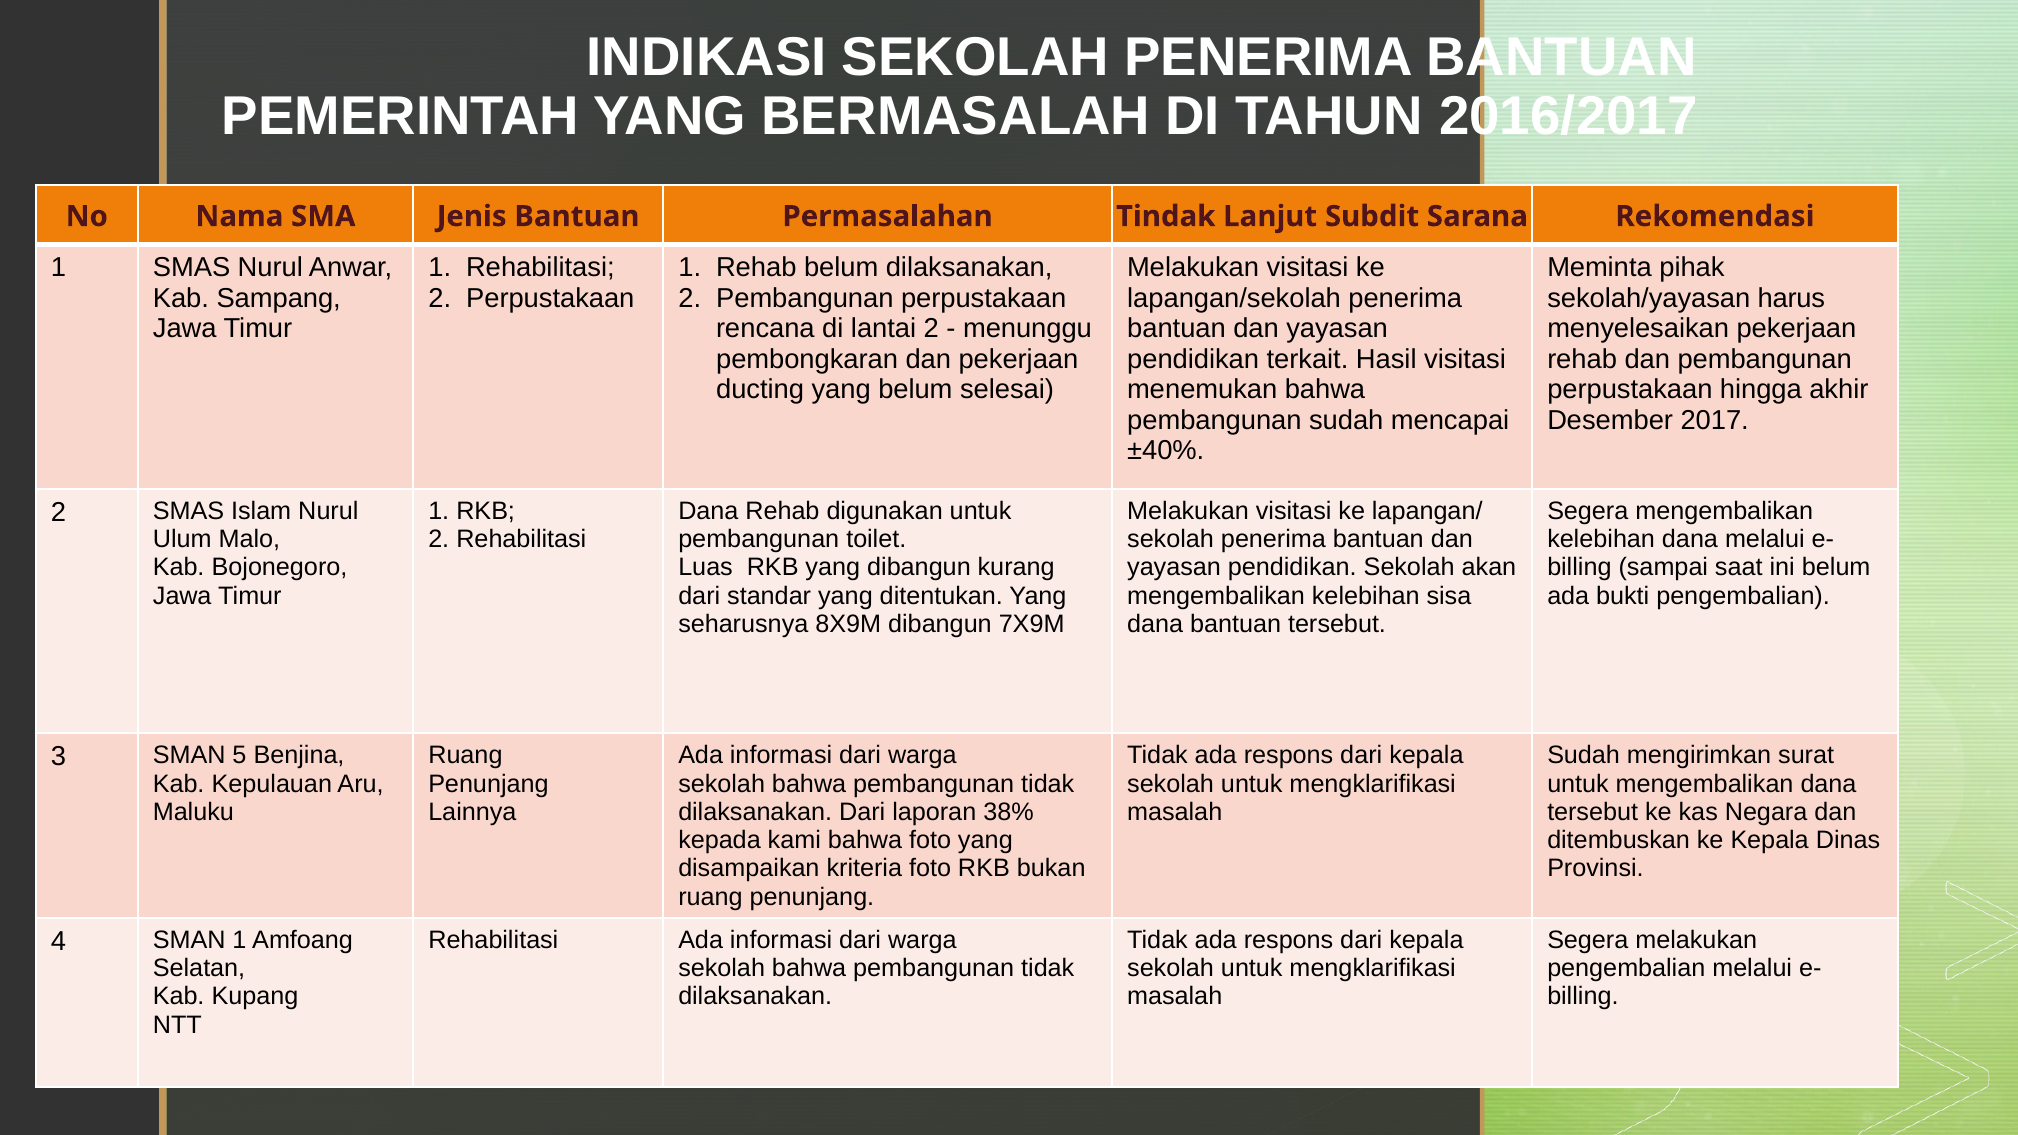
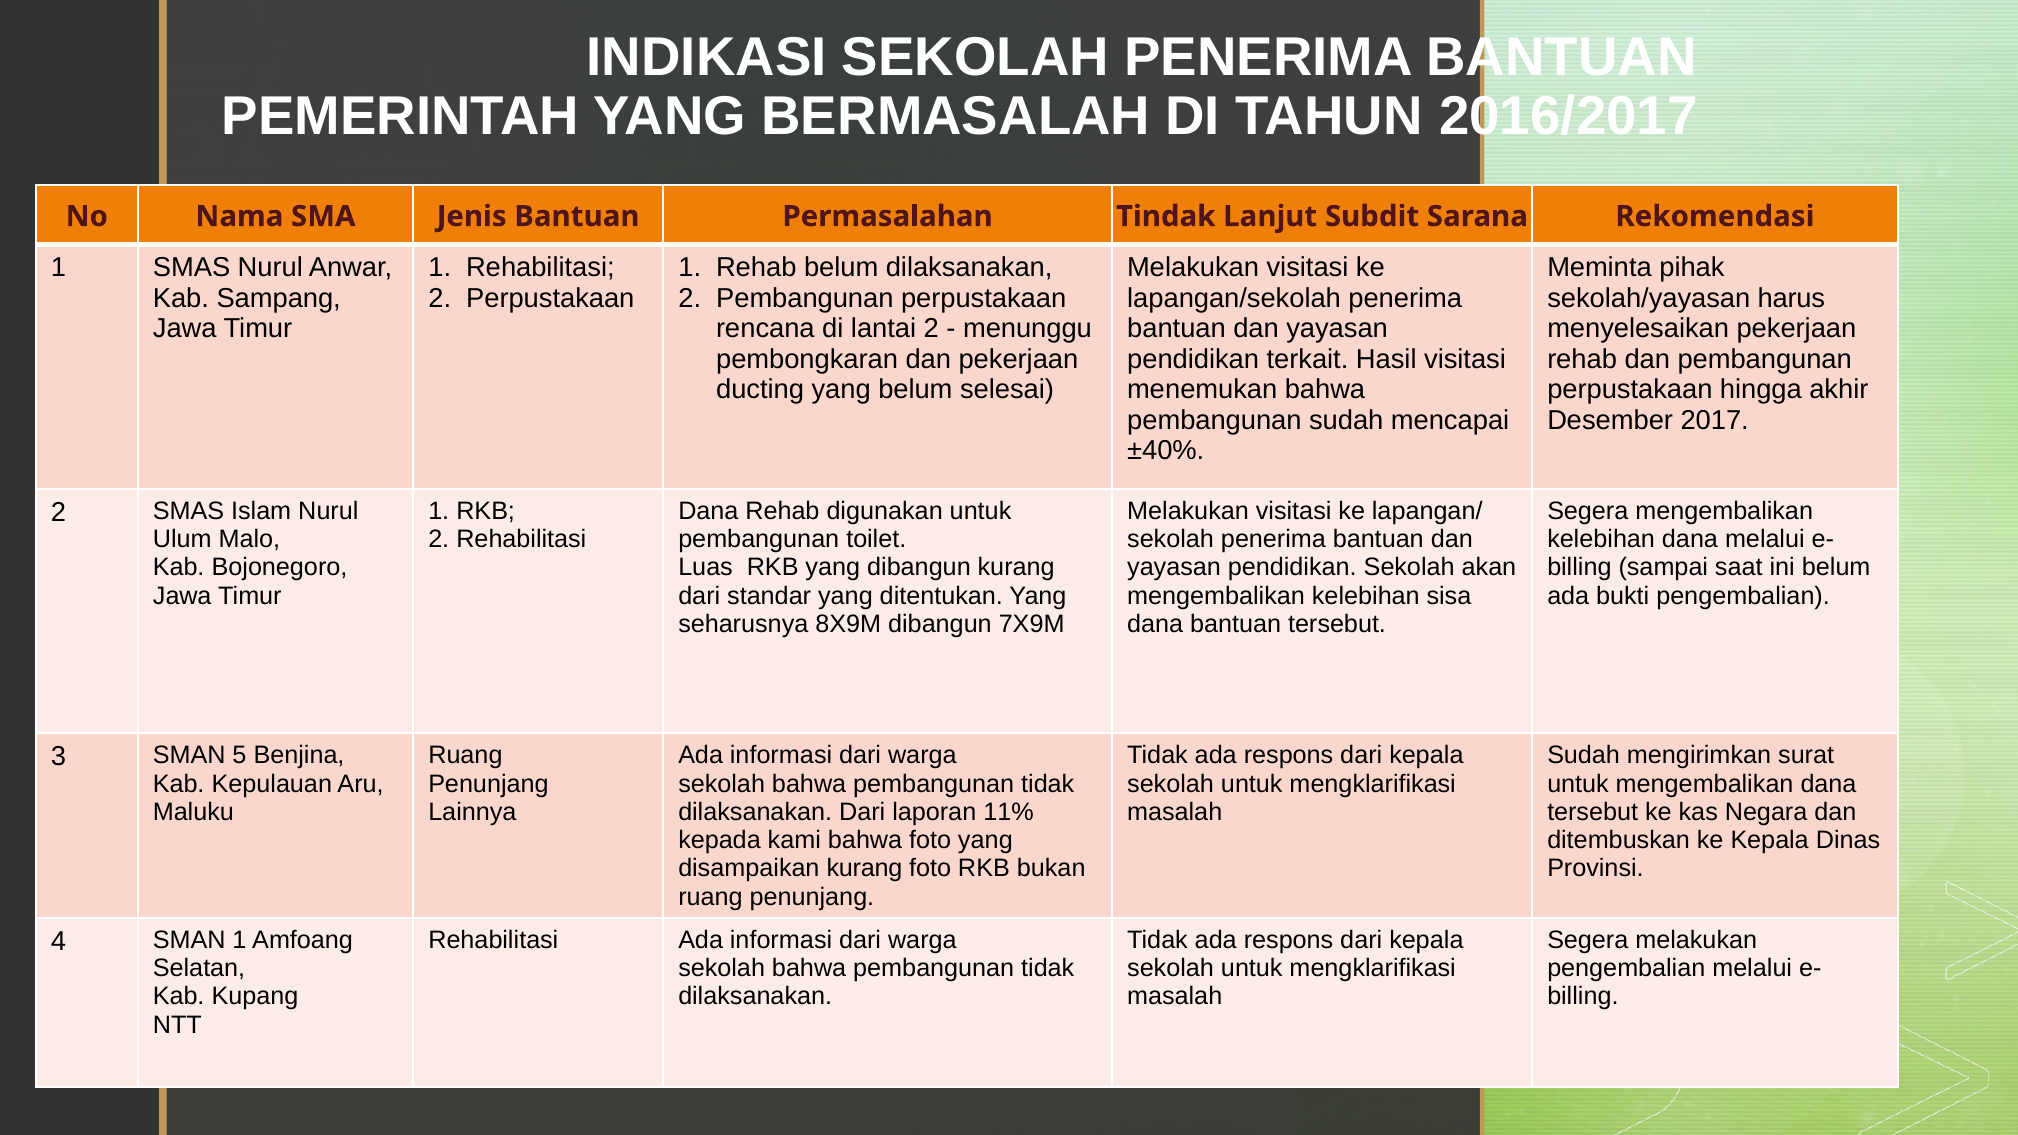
38%: 38% -> 11%
disampaikan kriteria: kriteria -> kurang
